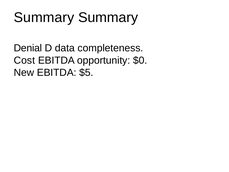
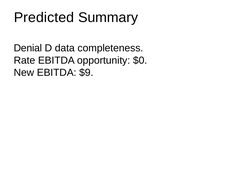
Summary at (44, 17): Summary -> Predicted
Cost: Cost -> Rate
$5: $5 -> $9
